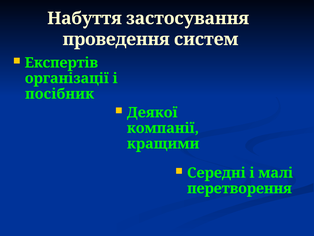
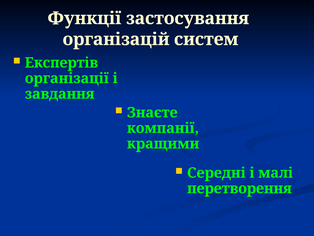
Набуття: Набуття -> Функції
проведення: проведення -> організацій
посібник: посібник -> завдання
Деякої: Деякої -> Знаєте
